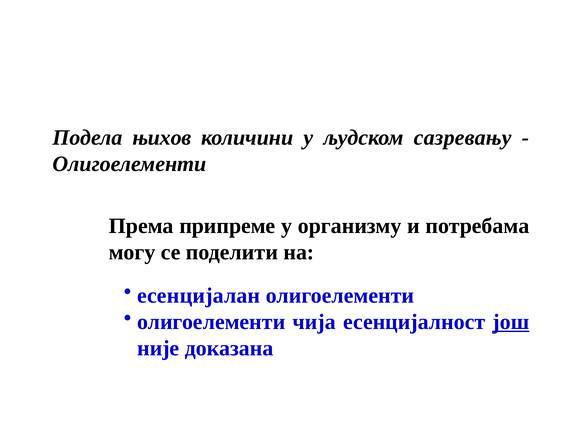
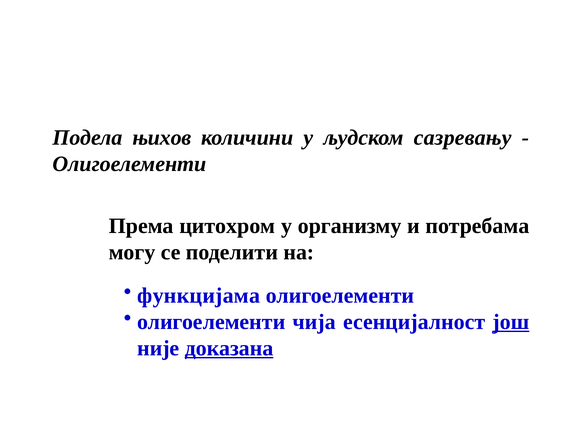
припреме: припреме -> цитохром
есенцијалан: есенцијалан -> функцијама
доказана underline: none -> present
